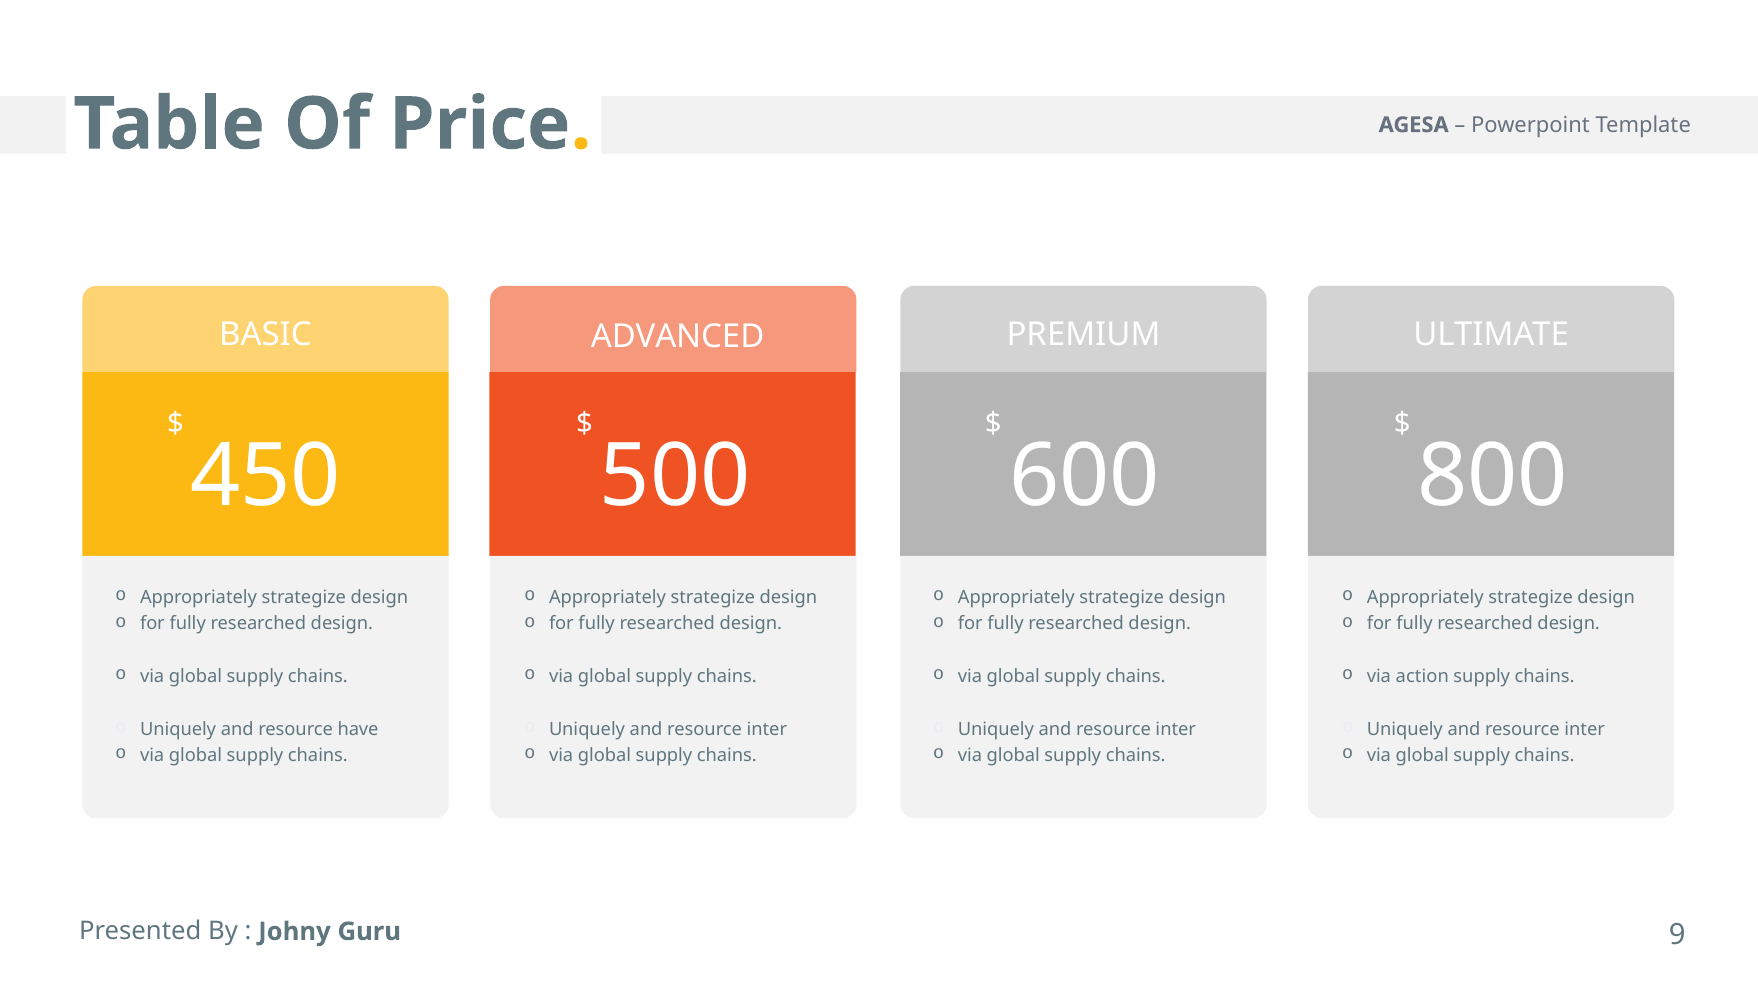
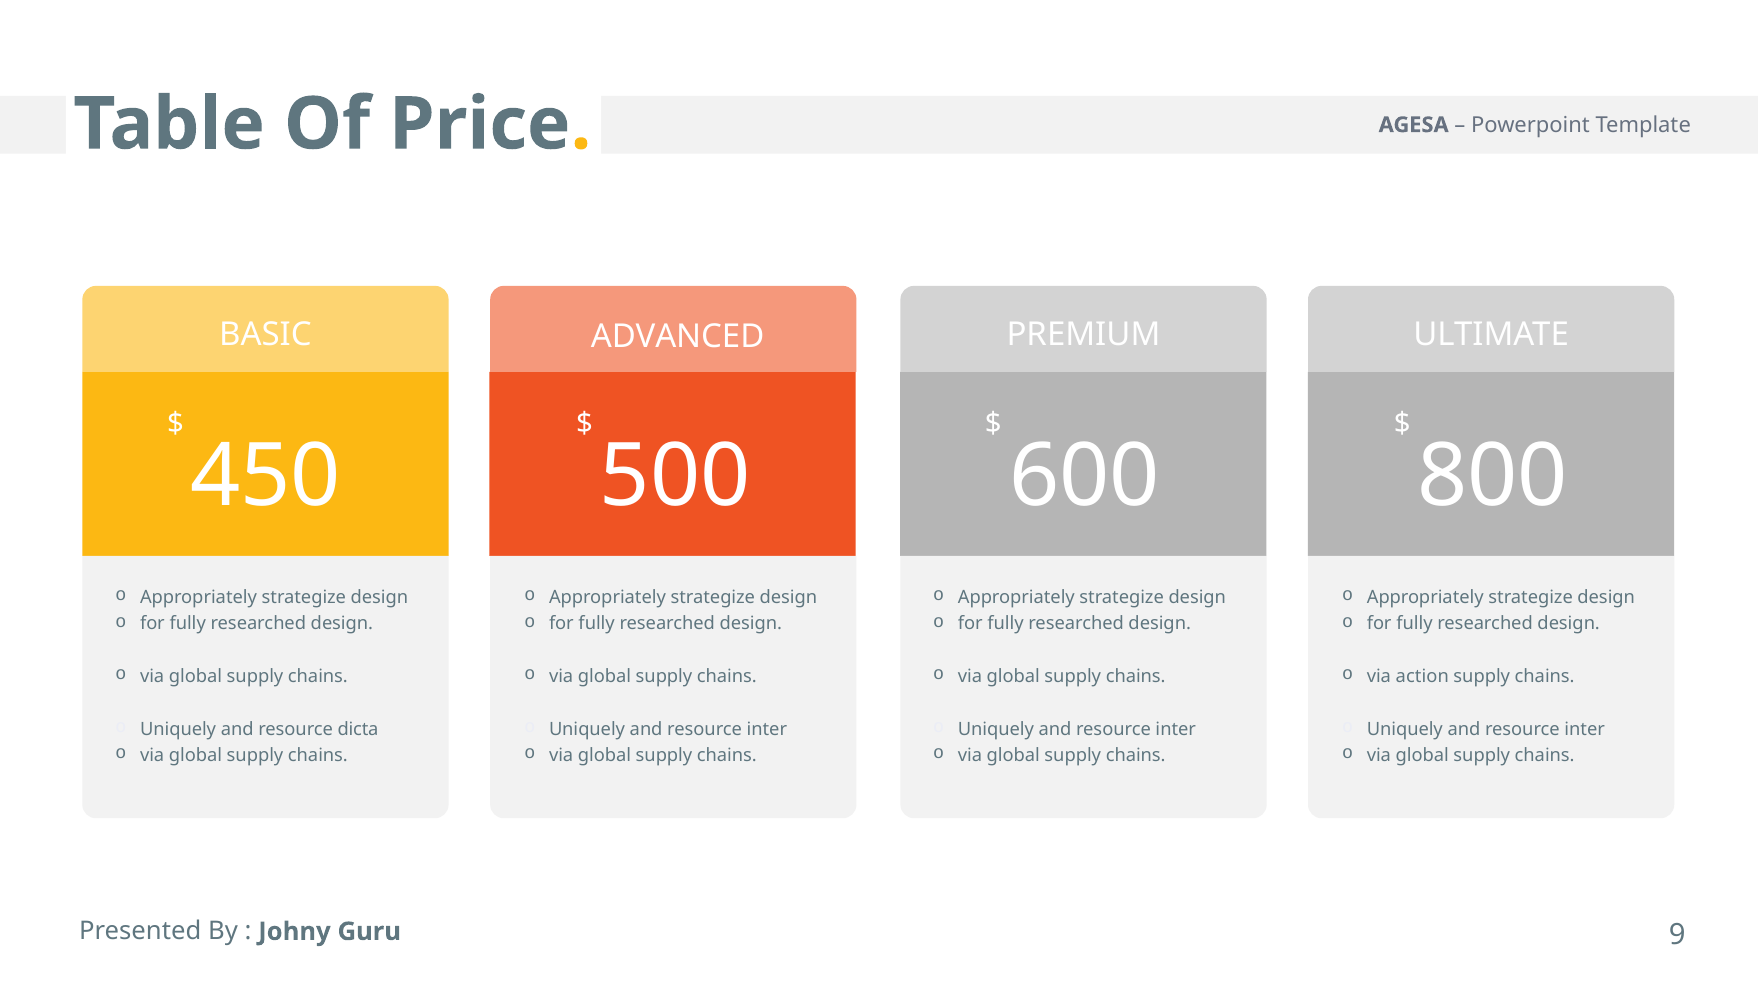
have: have -> dicta
